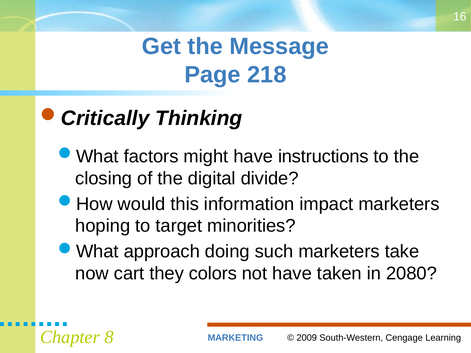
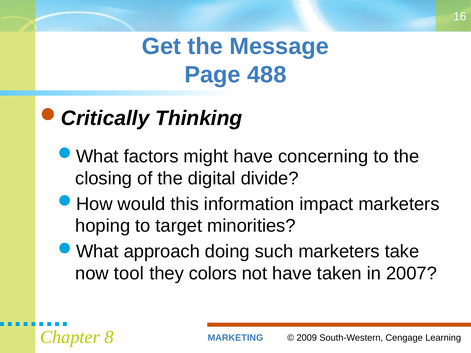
218: 218 -> 488
instructions: instructions -> concerning
cart: cart -> tool
2080: 2080 -> 2007
